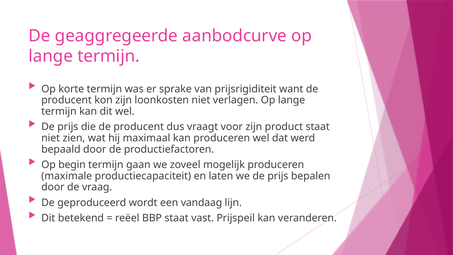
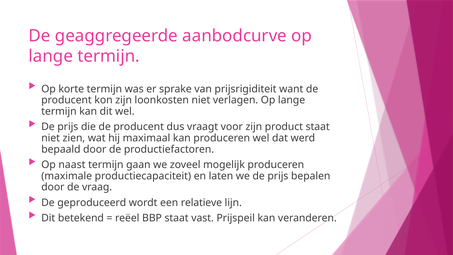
begin: begin -> naast
vandaag: vandaag -> relatieve
